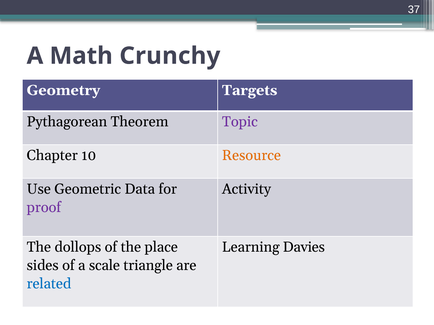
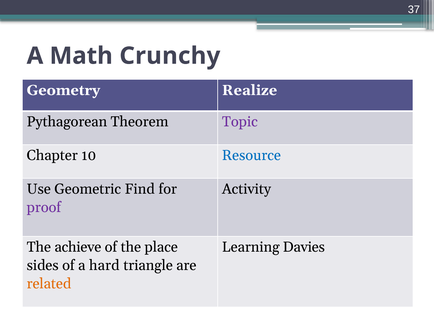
Targets: Targets -> Realize
Resource colour: orange -> blue
Data: Data -> Find
dollops: dollops -> achieve
scale: scale -> hard
related colour: blue -> orange
